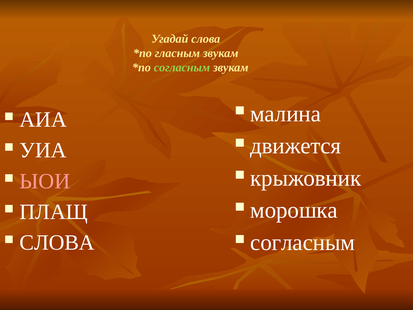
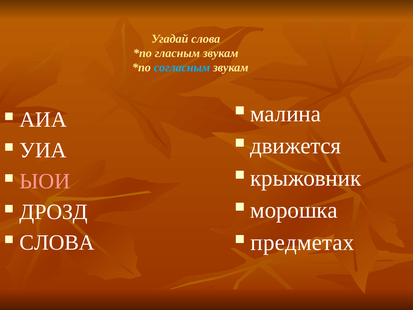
согласным at (182, 68) colour: light green -> light blue
ПЛАЩ: ПЛАЩ -> ДРОЗД
согласным at (303, 242): согласным -> предметах
